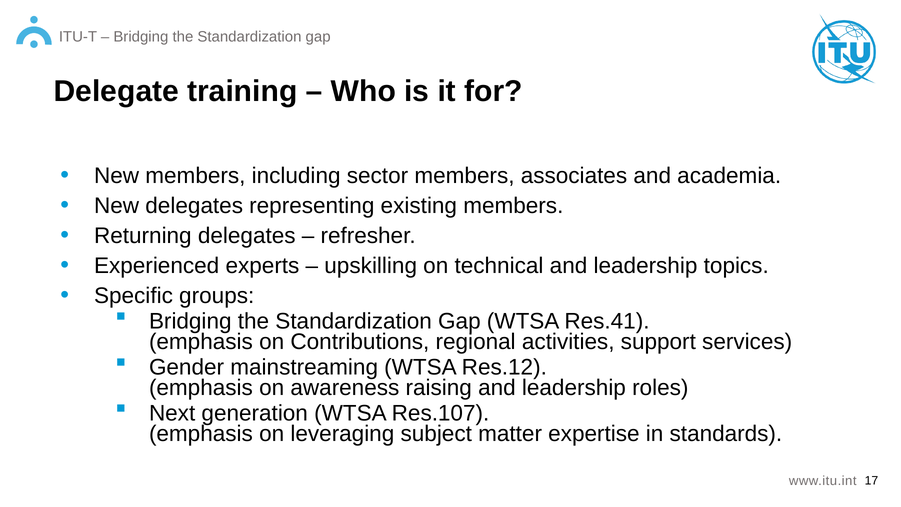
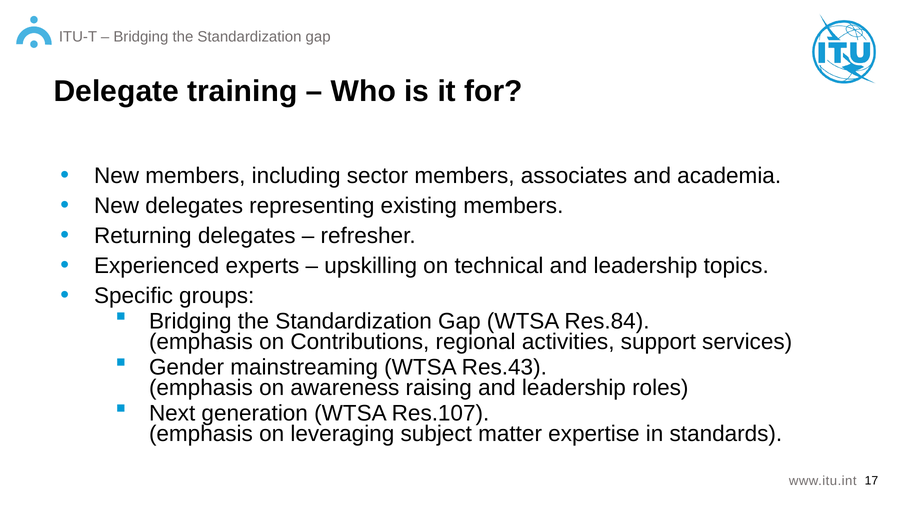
Res.41: Res.41 -> Res.84
Res.12: Res.12 -> Res.43
